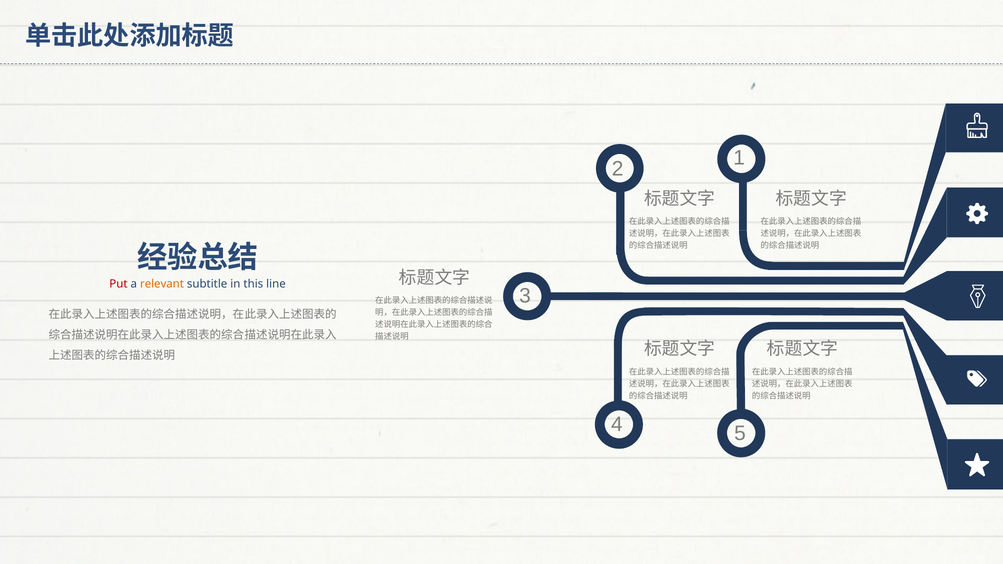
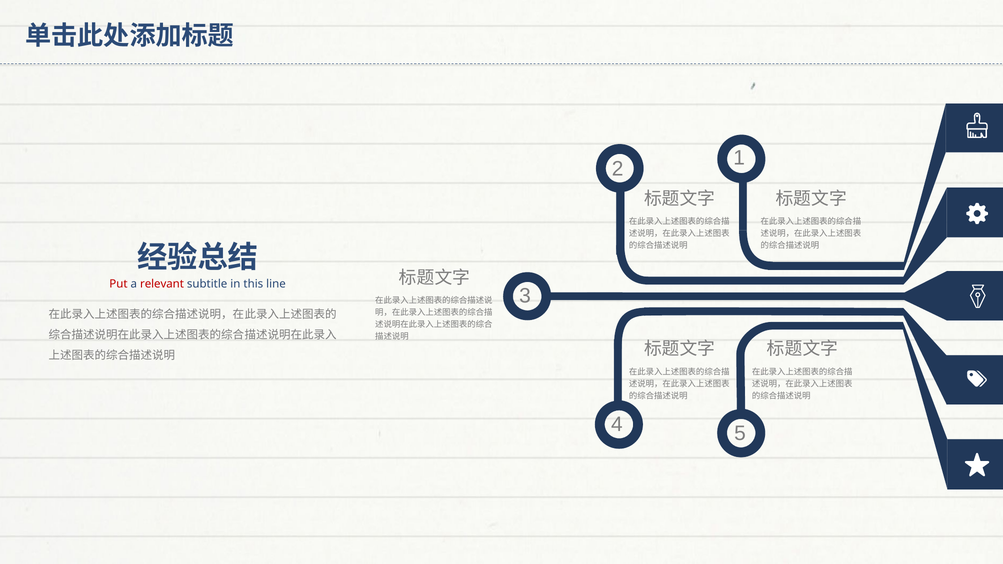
relevant colour: orange -> red
